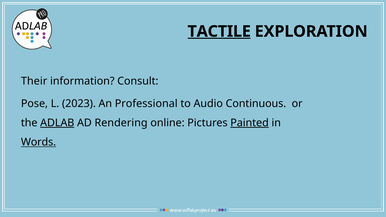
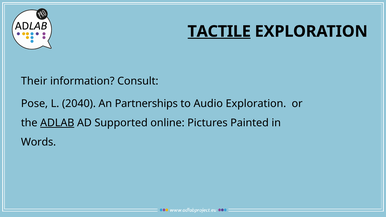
2023: 2023 -> 2040
Professional: Professional -> Partnerships
Audio Continuous: Continuous -> Exploration
Rendering: Rendering -> Supported
Painted underline: present -> none
Words underline: present -> none
